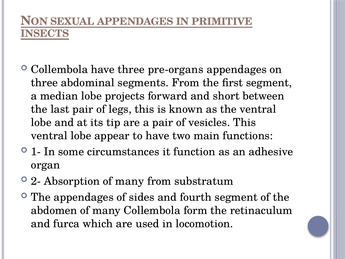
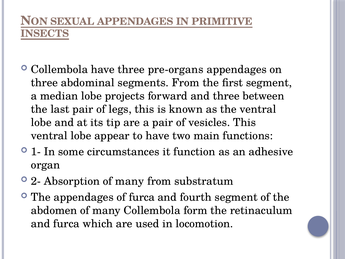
and short: short -> three
of sides: sides -> furca
